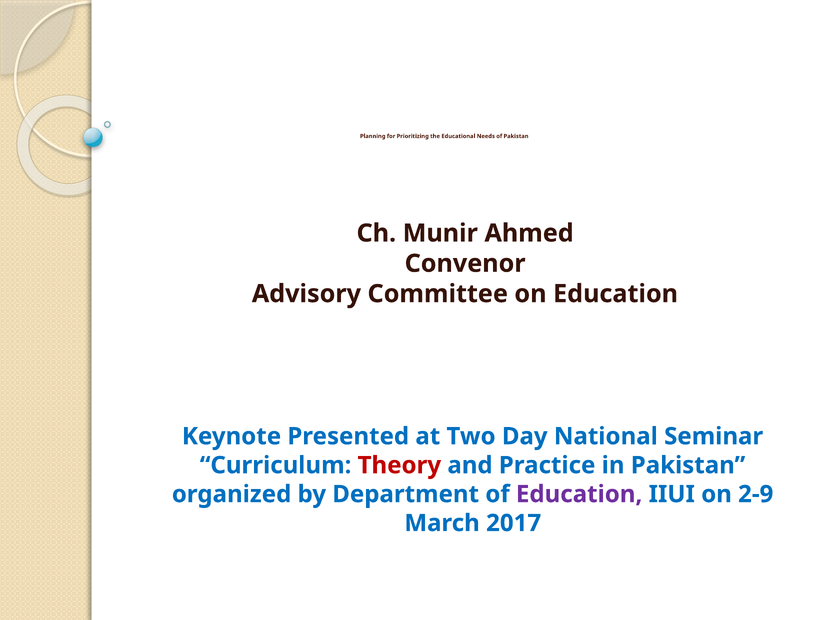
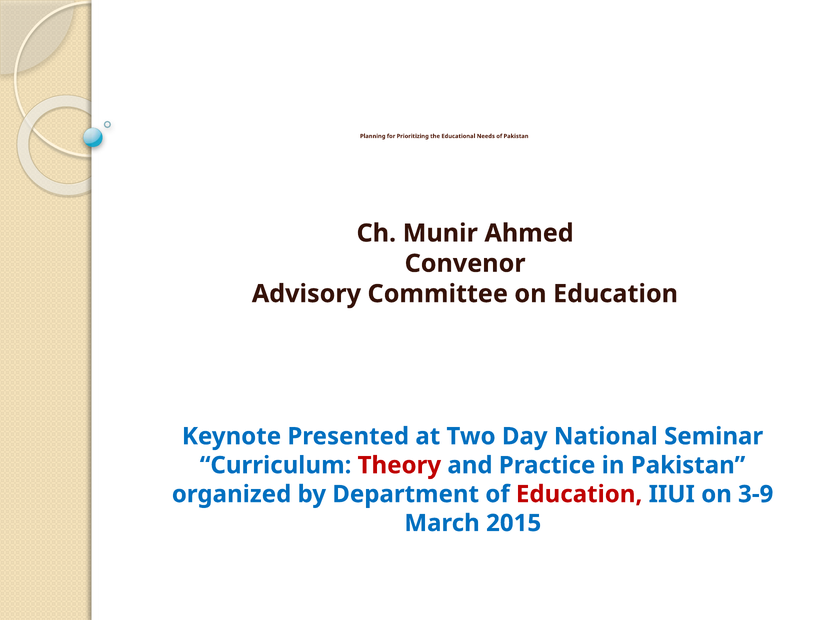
Education at (579, 494) colour: purple -> red
2-9: 2-9 -> 3-9
2017: 2017 -> 2015
